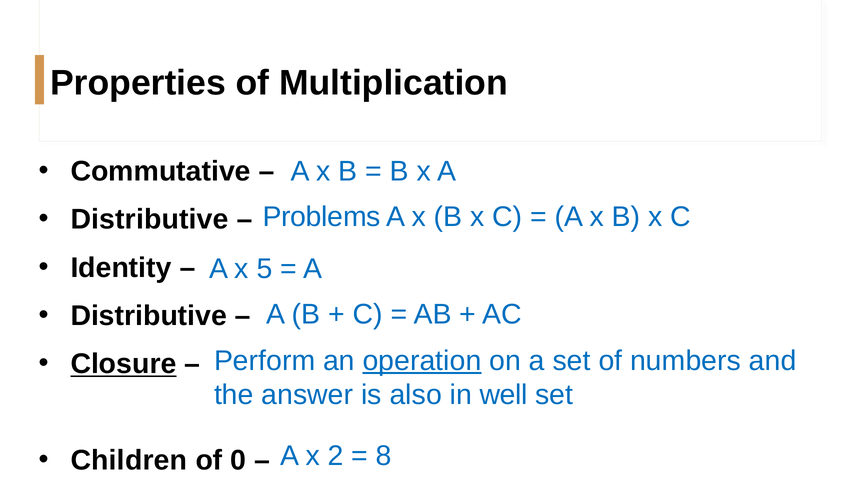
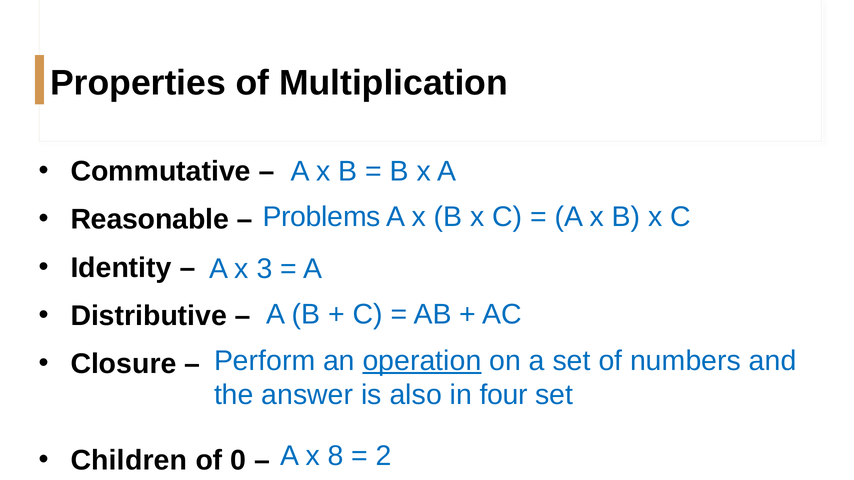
Distributive at (150, 220): Distributive -> Reasonable
5: 5 -> 3
Closure underline: present -> none
well: well -> four
2: 2 -> 8
8: 8 -> 2
